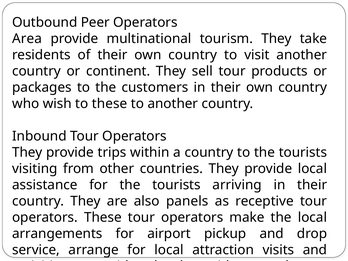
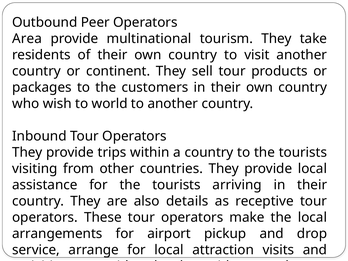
to these: these -> world
panels: panels -> details
